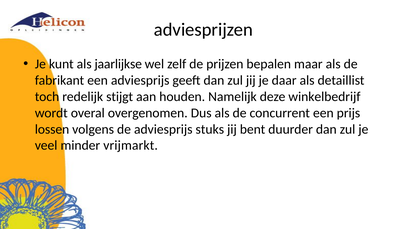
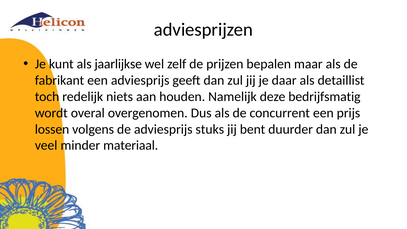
stijgt: stijgt -> niets
winkelbedrijf: winkelbedrijf -> bedrijfsmatig
vrijmarkt: vrijmarkt -> materiaal
